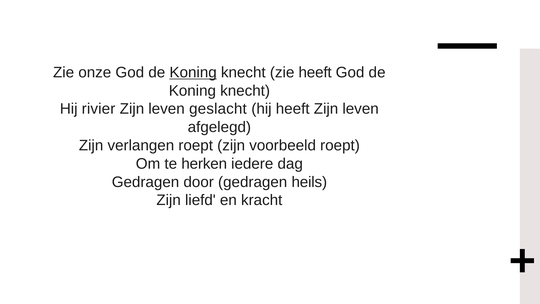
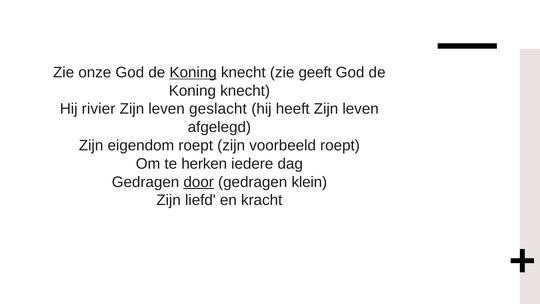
zie heeft: heeft -> geeft
verlangen: verlangen -> eigendom
door underline: none -> present
heils: heils -> klein
